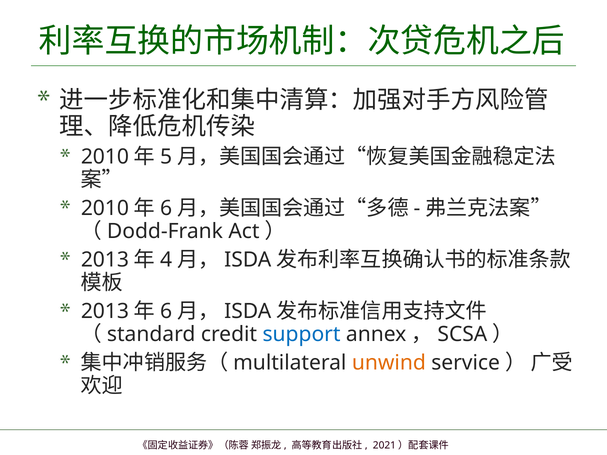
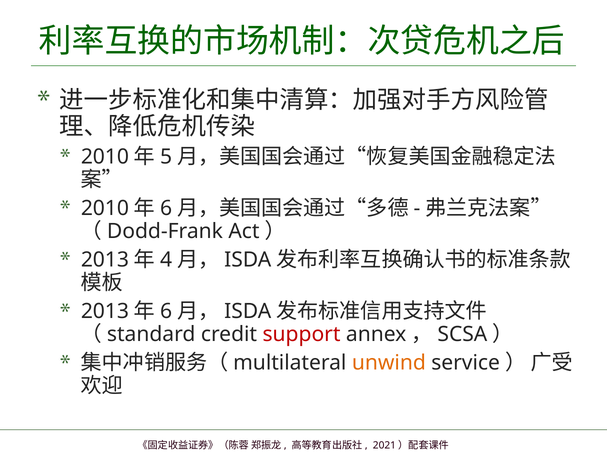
support colour: blue -> red
